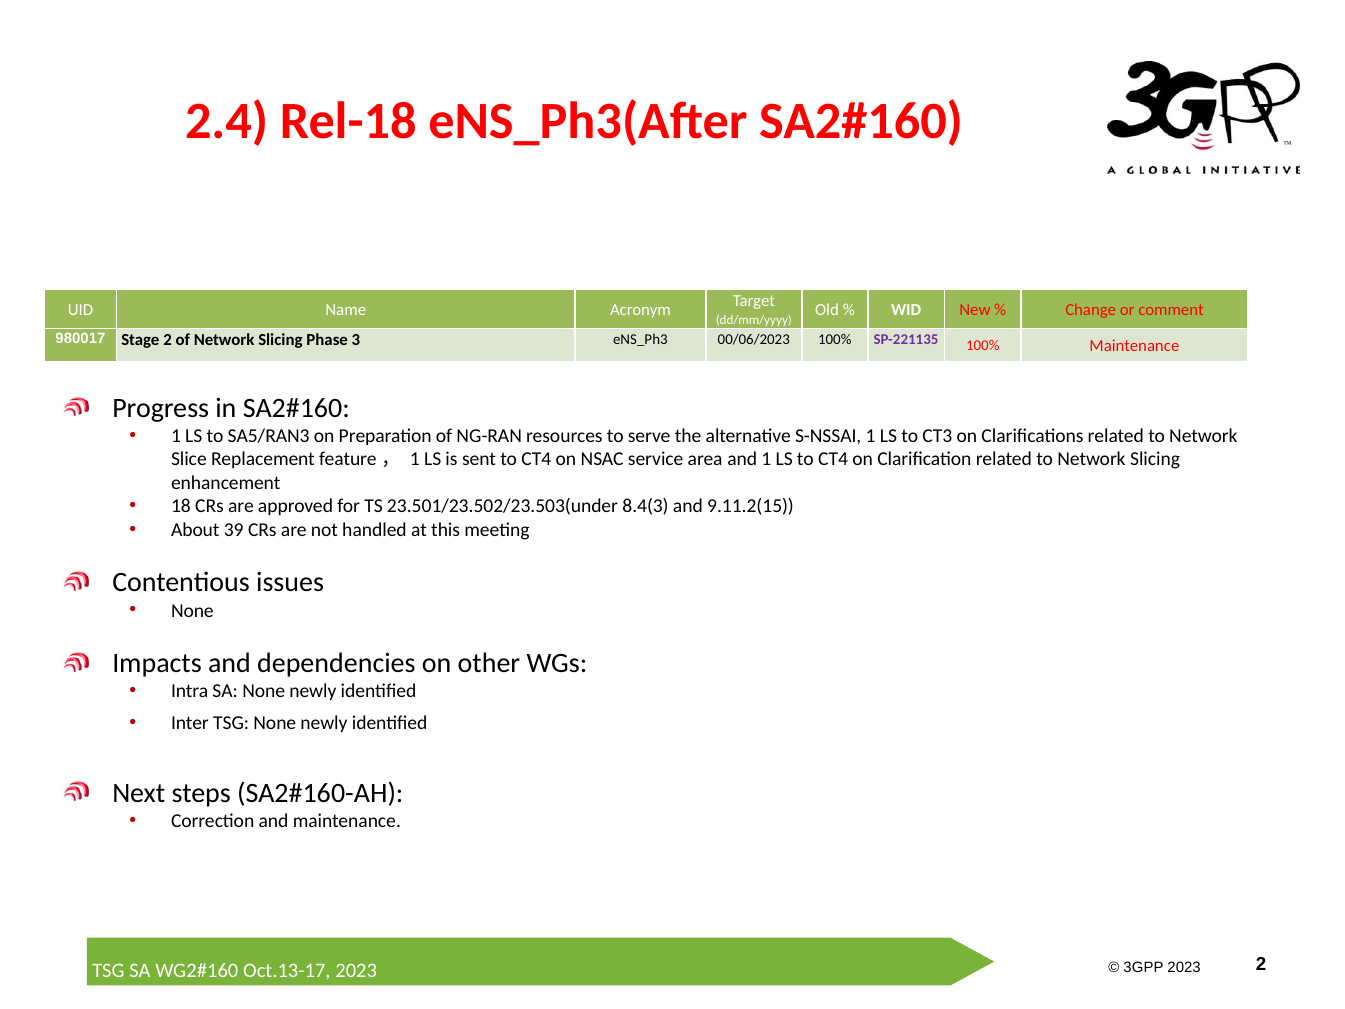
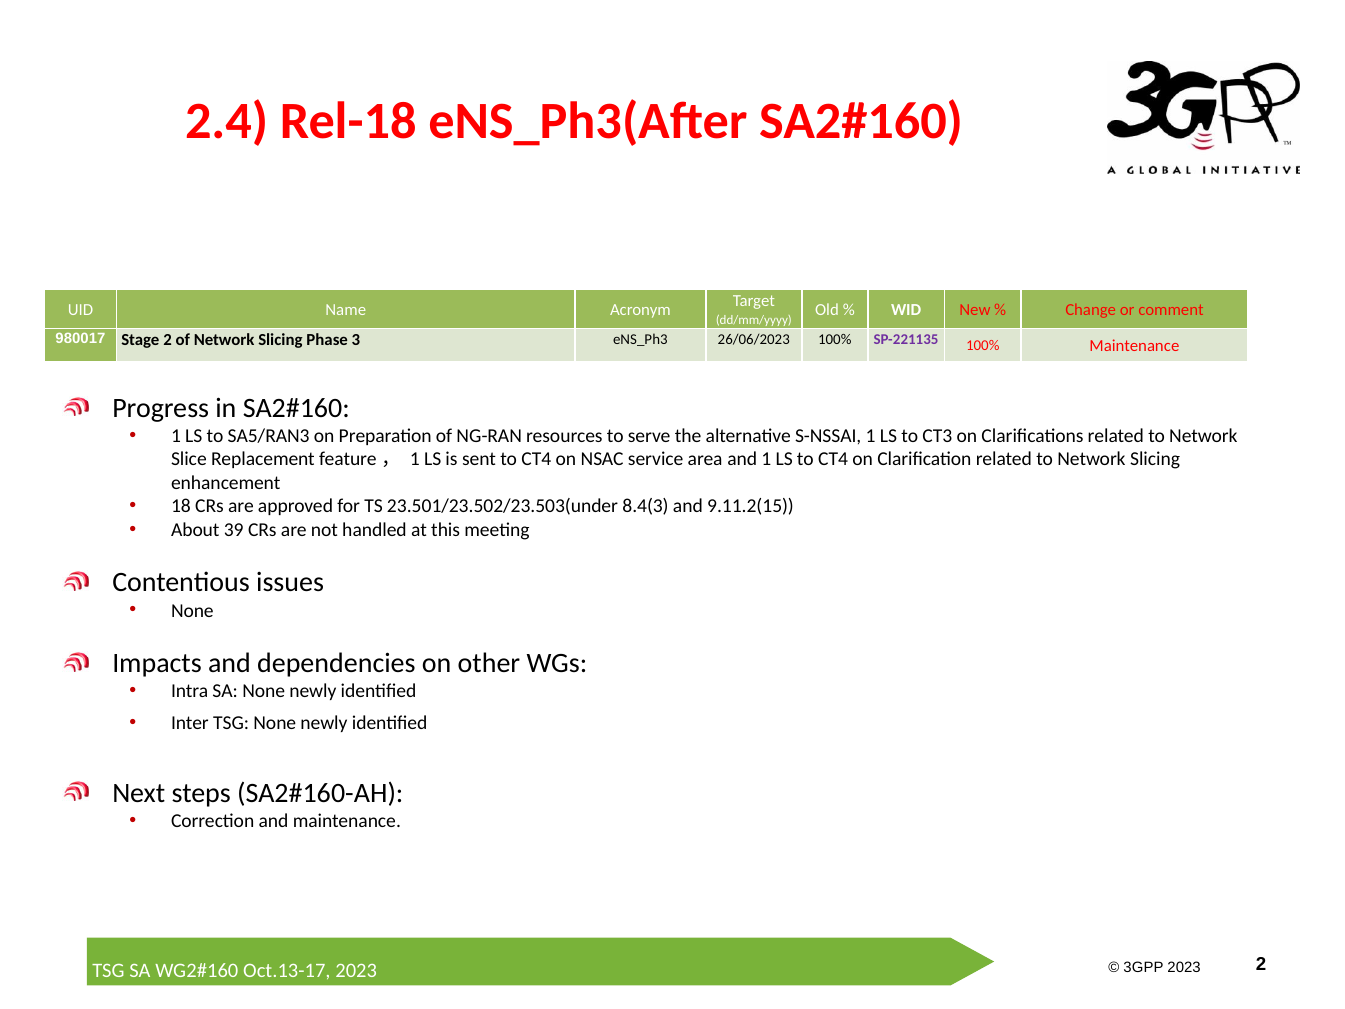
00/06/2023: 00/06/2023 -> 26/06/2023
